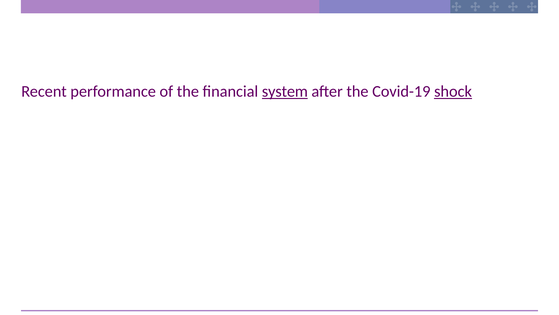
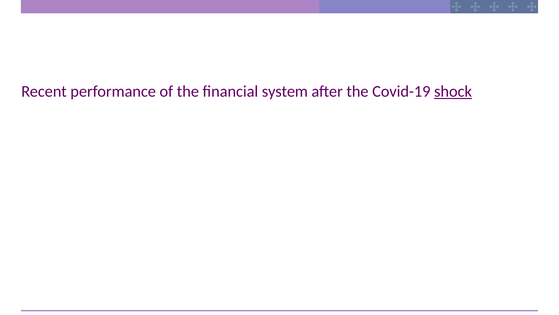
system underline: present -> none
